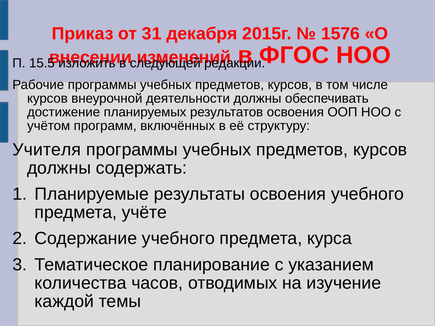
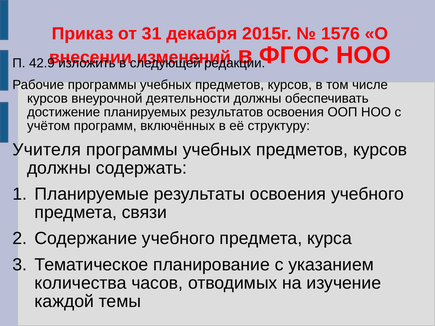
15.5: 15.5 -> 42.9
учёте: учёте -> связи
